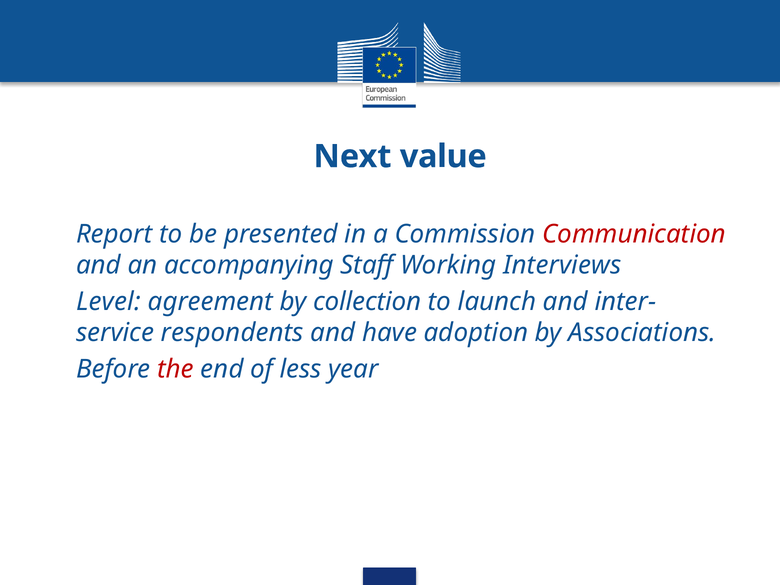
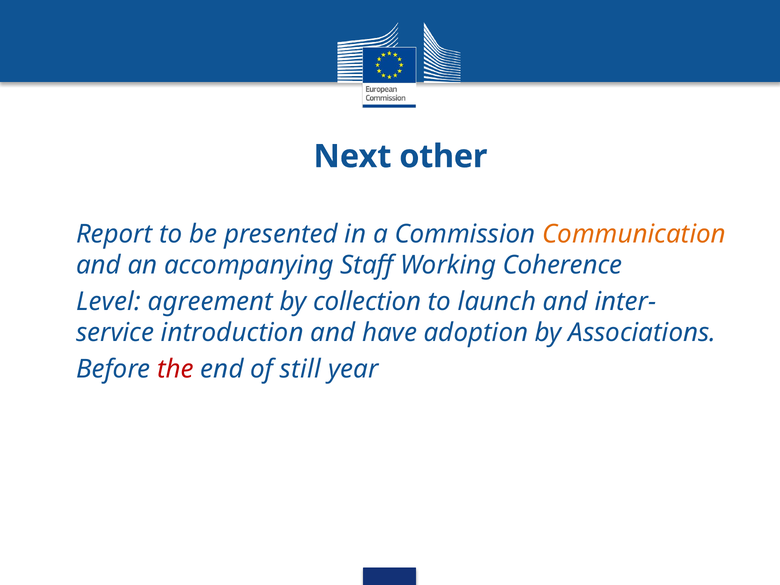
value: value -> other
Communication colour: red -> orange
Interviews: Interviews -> Coherence
respondents: respondents -> introduction
less: less -> still
